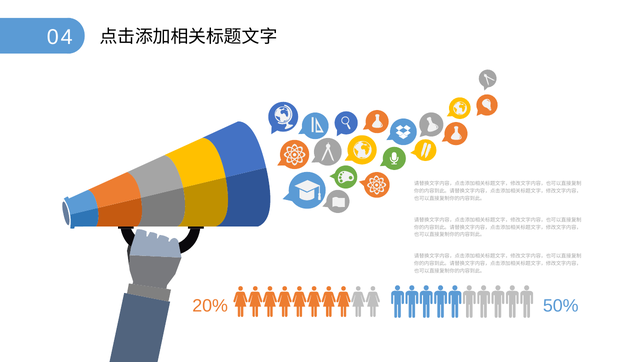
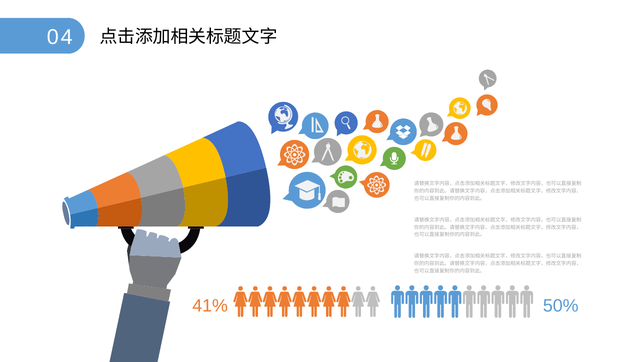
20%: 20% -> 41%
